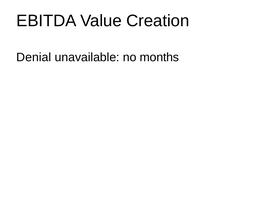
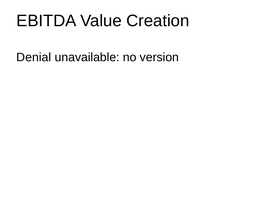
months: months -> version
